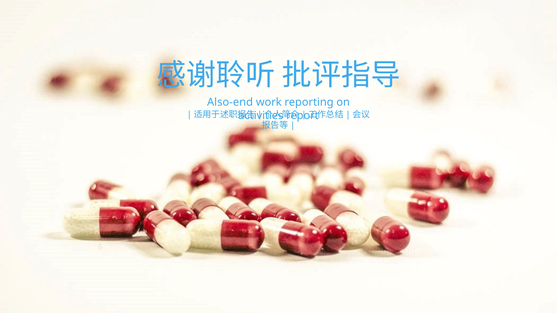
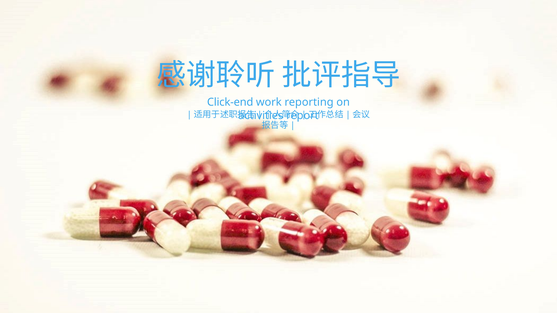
Also-end: Also-end -> Click-end
